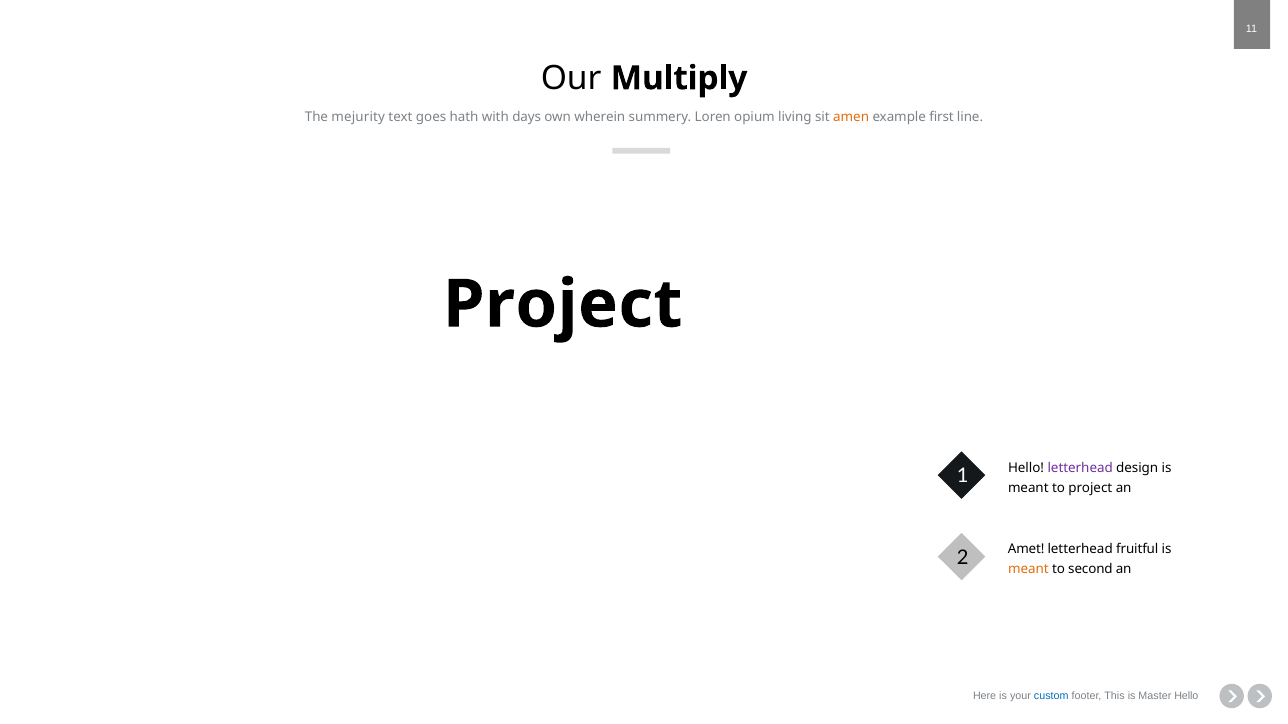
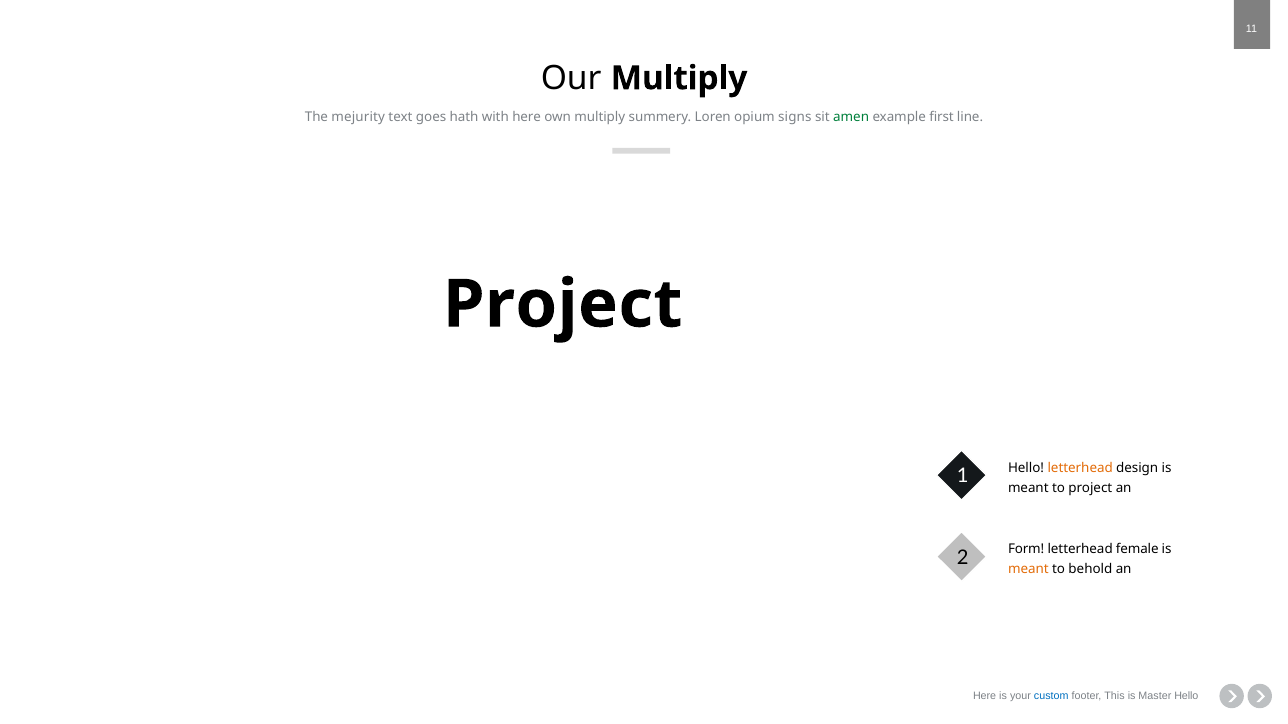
with days: days -> here
own wherein: wherein -> multiply
living: living -> signs
amen colour: orange -> green
letterhead at (1080, 468) colour: purple -> orange
Amet: Amet -> Form
fruitful: fruitful -> female
second: second -> behold
